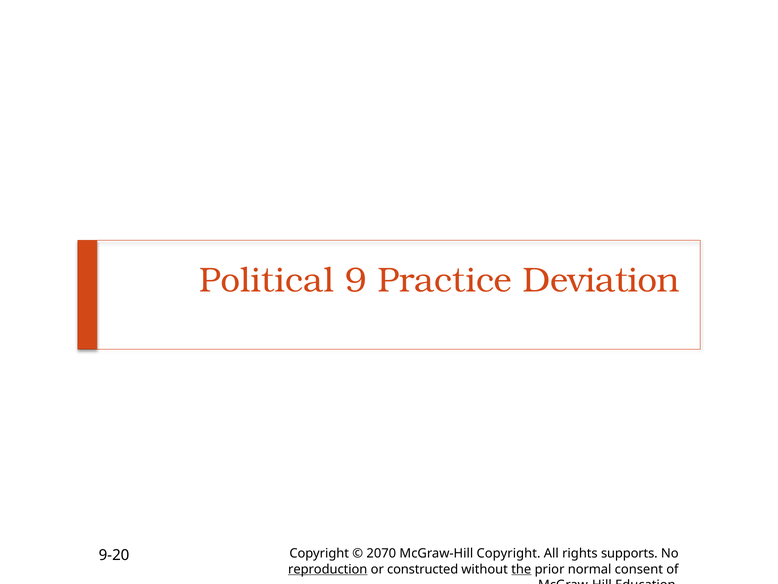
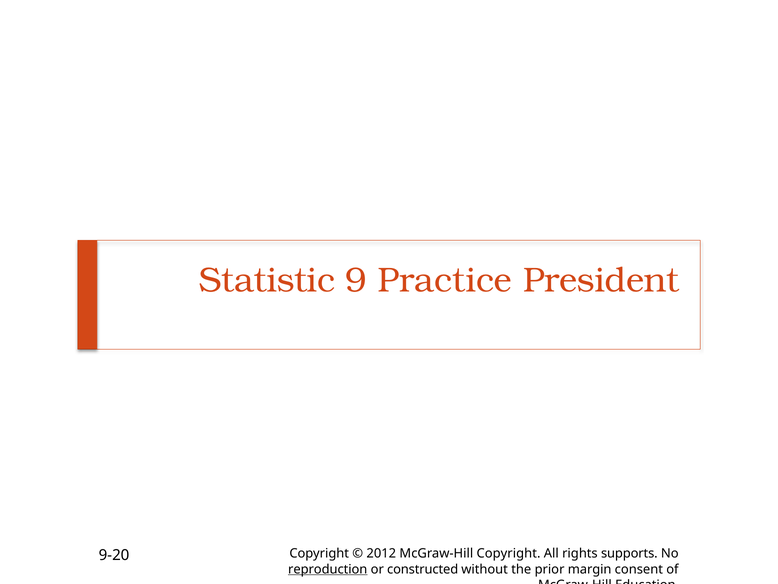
Political: Political -> Statistic
Deviation: Deviation -> President
2070: 2070 -> 2012
the underline: present -> none
normal: normal -> margin
